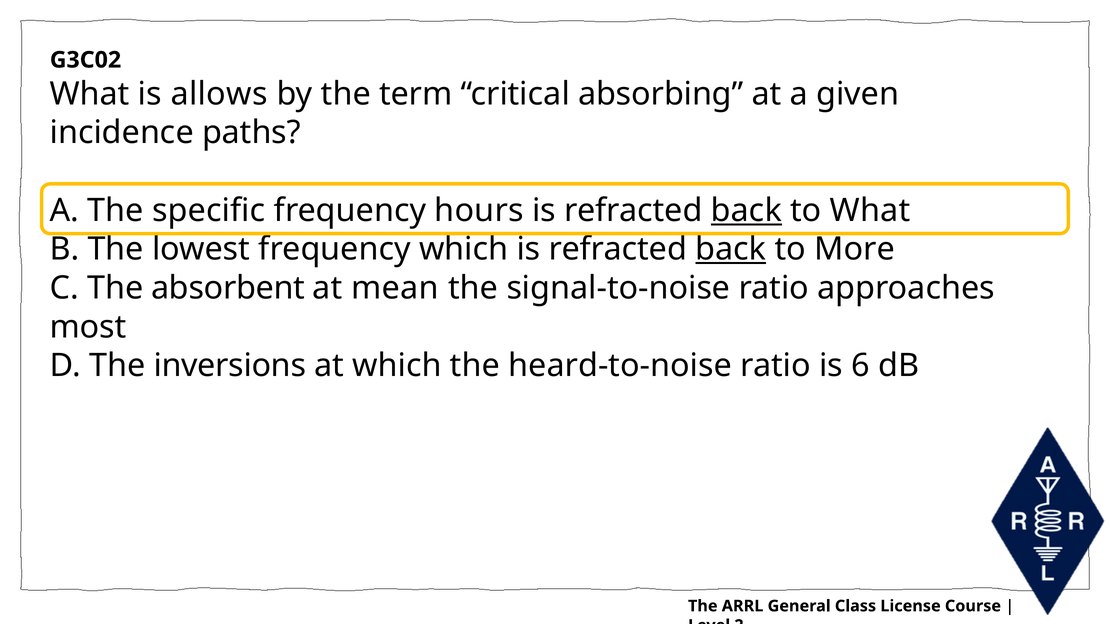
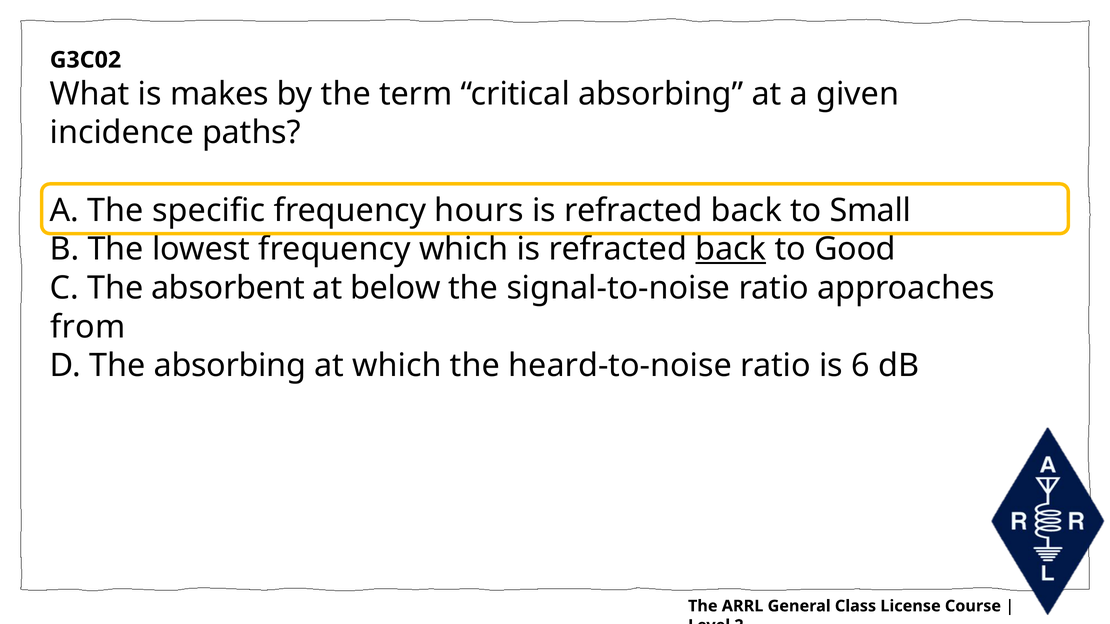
allows: allows -> makes
back at (746, 211) underline: present -> none
to What: What -> Small
More: More -> Good
mean: mean -> below
most: most -> from
The inversions: inversions -> absorbing
